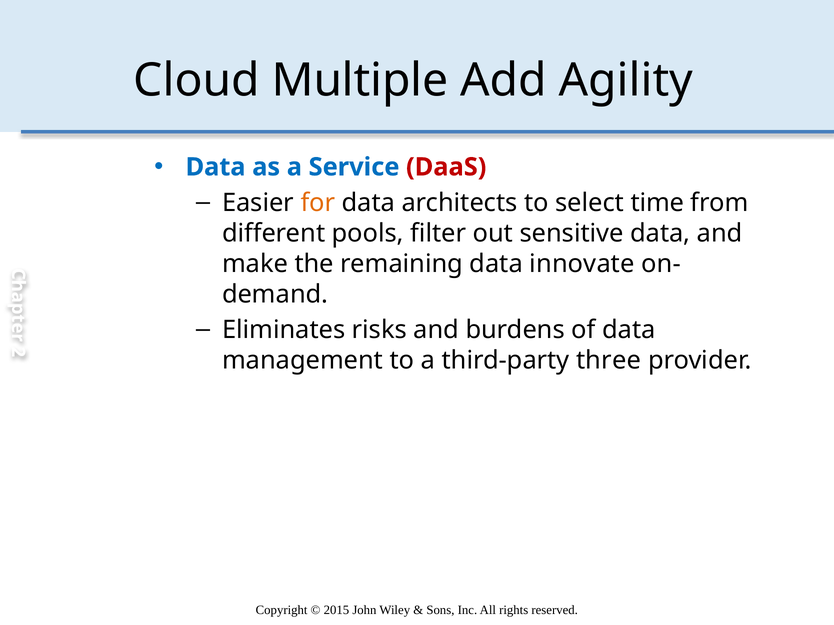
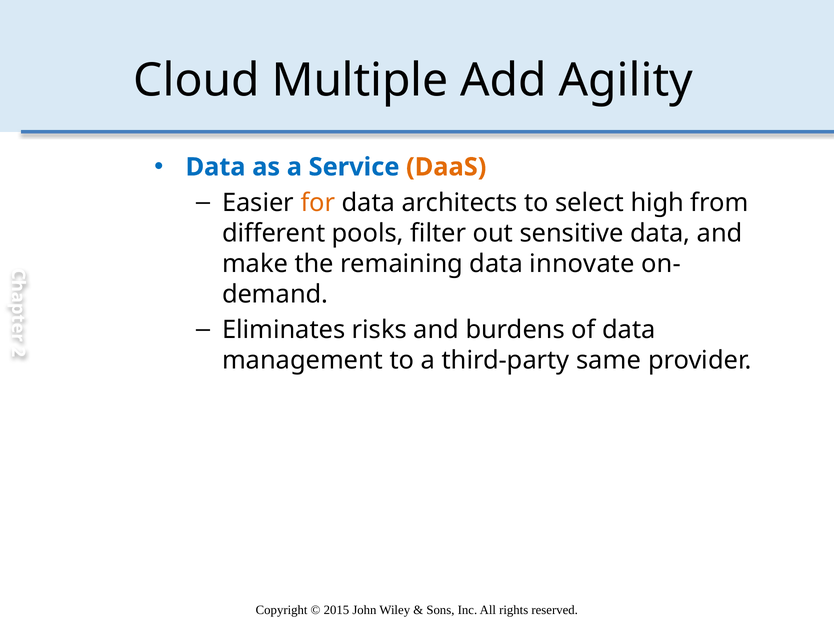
DaaS colour: red -> orange
time: time -> high
three: three -> same
